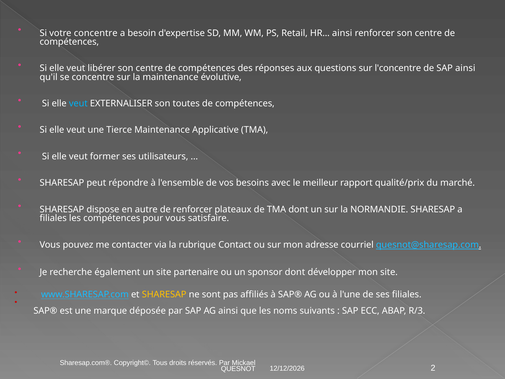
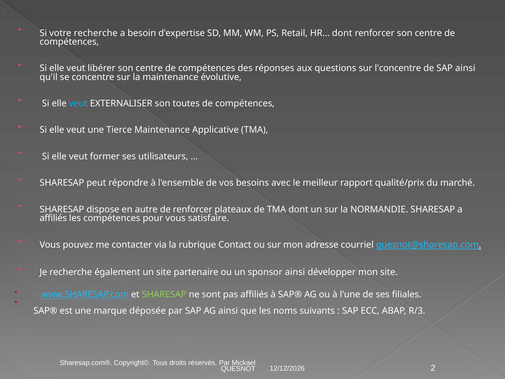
votre concentre: concentre -> recherche
HR… ainsi: ainsi -> dont
filiales at (53, 218): filiales -> affiliés
sponsor dont: dont -> ainsi
SHARESAP at (164, 294) colour: yellow -> light green
